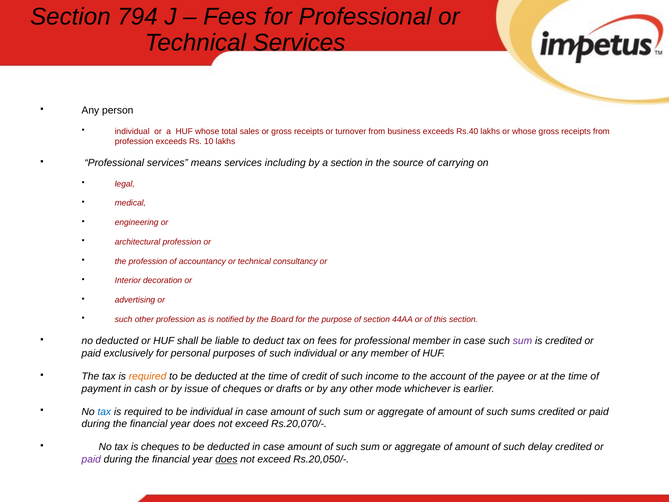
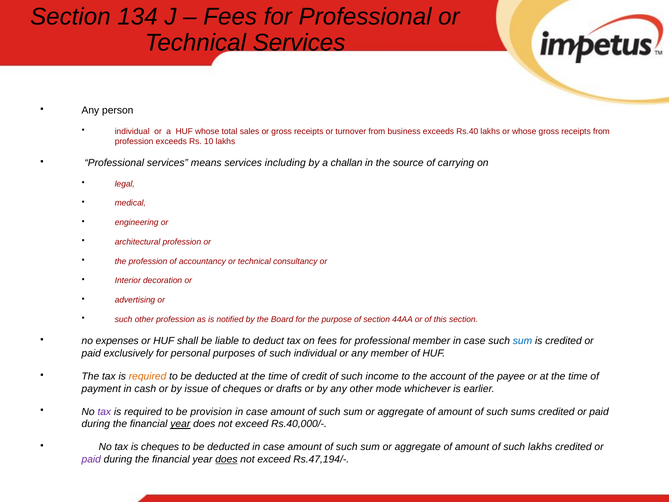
794: 794 -> 134
a section: section -> challan
no deducted: deducted -> expenses
sum at (523, 341) colour: purple -> blue
tax at (104, 412) colour: blue -> purple
be individual: individual -> provision
year at (180, 424) underline: none -> present
Rs.20,070/-: Rs.20,070/- -> Rs.40,000/-
such delay: delay -> lakhs
Rs.20,050/-: Rs.20,050/- -> Rs.47,194/-
